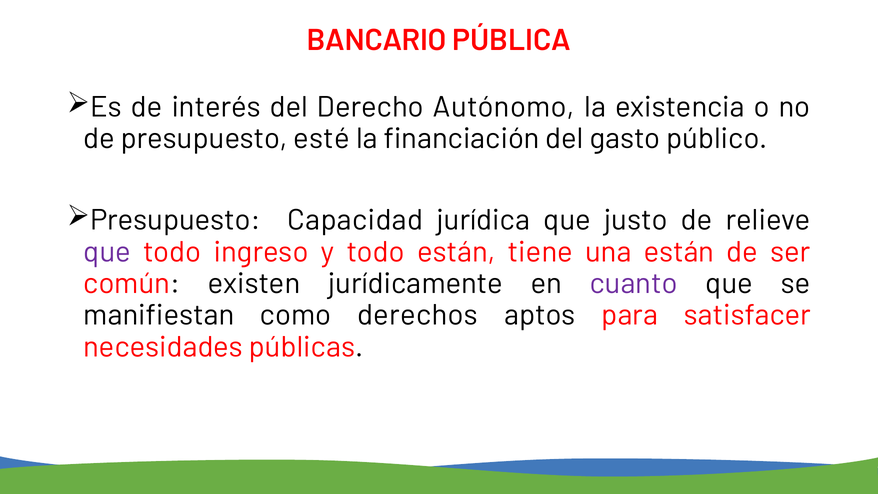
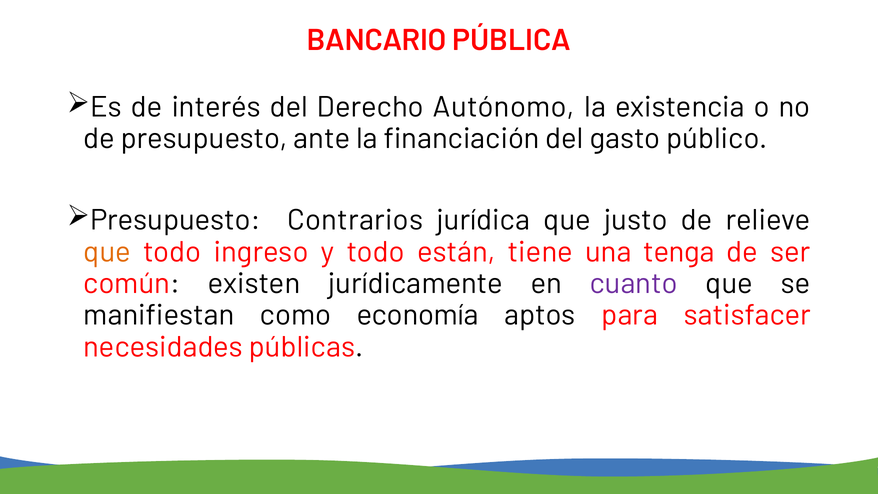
esté: esté -> ante
Capacidad: Capacidad -> Contrarios
que at (107, 252) colour: purple -> orange
una están: están -> tenga
derechos: derechos -> economía
